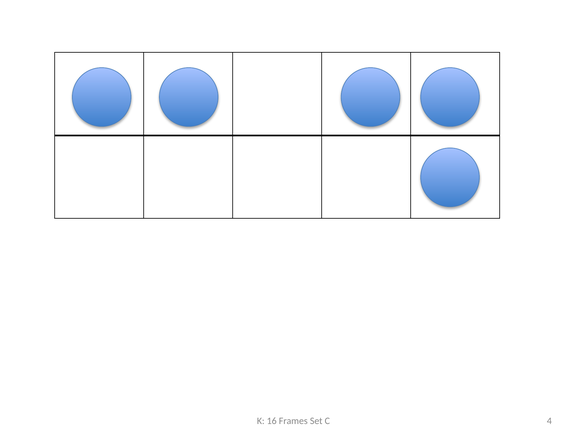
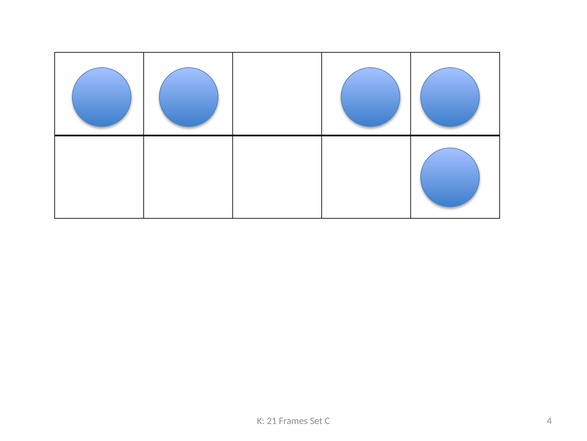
16: 16 -> 21
